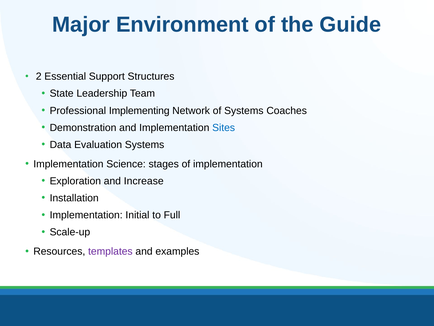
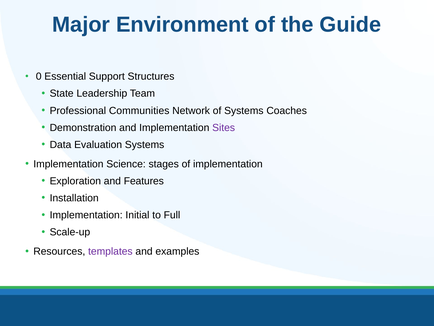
2: 2 -> 0
Implementing: Implementing -> Communities
Sites colour: blue -> purple
Increase: Increase -> Features
